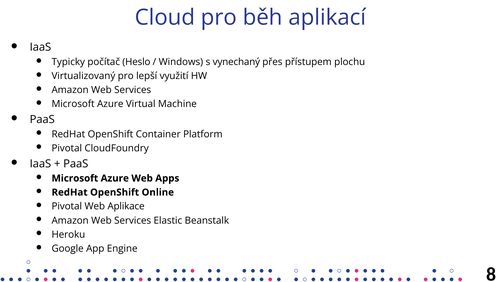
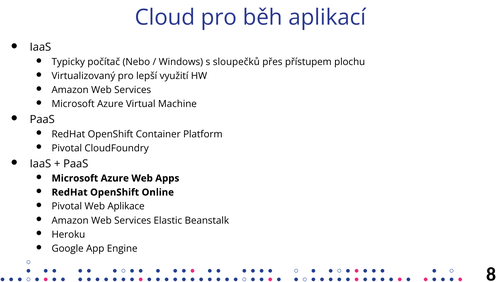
Heslo: Heslo -> Nebo
vynechaný: vynechaný -> sloupečků
